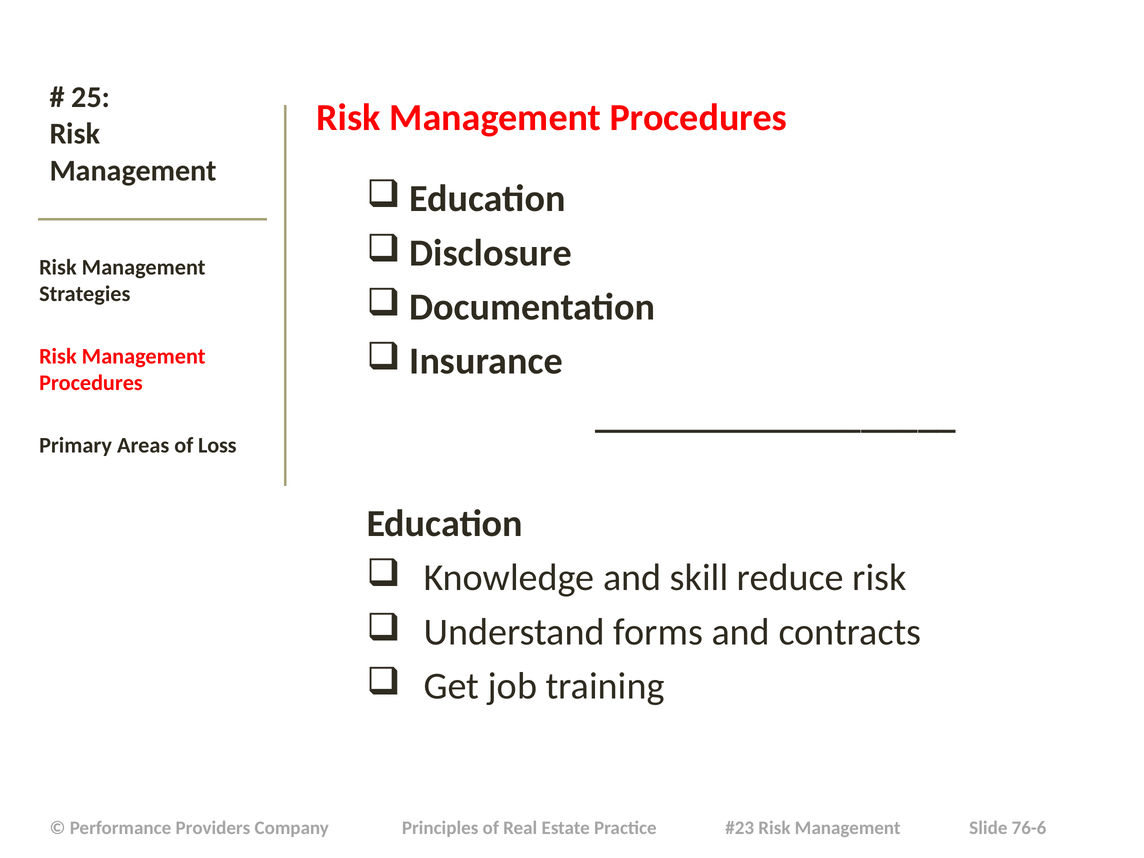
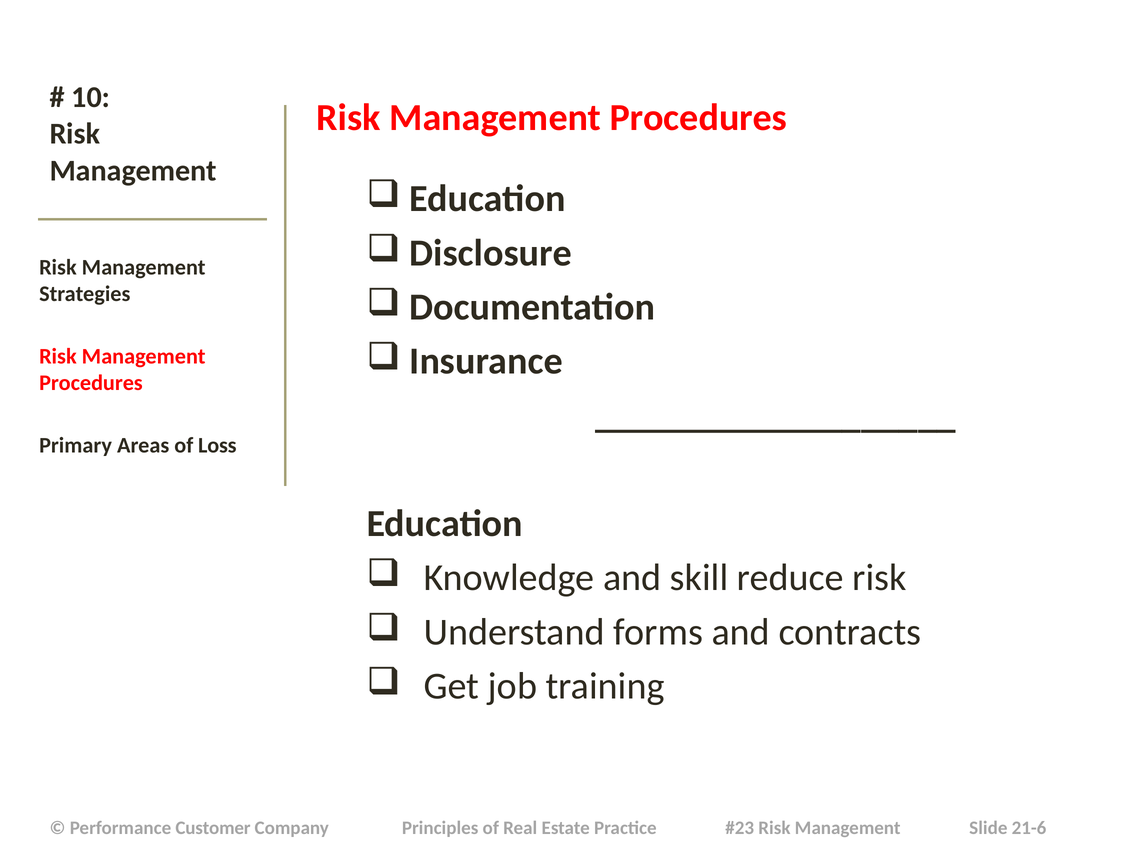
25: 25 -> 10
Providers: Providers -> Customer
76-6: 76-6 -> 21-6
